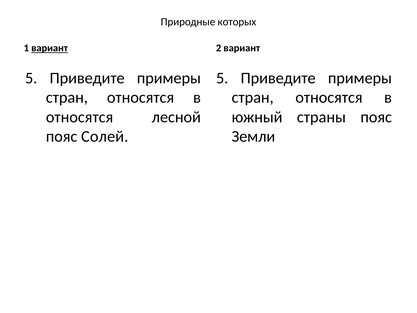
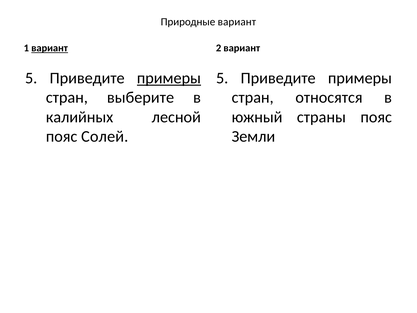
Природные которых: которых -> вариант
примеры at (169, 78) underline: none -> present
относятся at (141, 98): относятся -> выберите
относятся at (80, 117): относятся -> калийных
